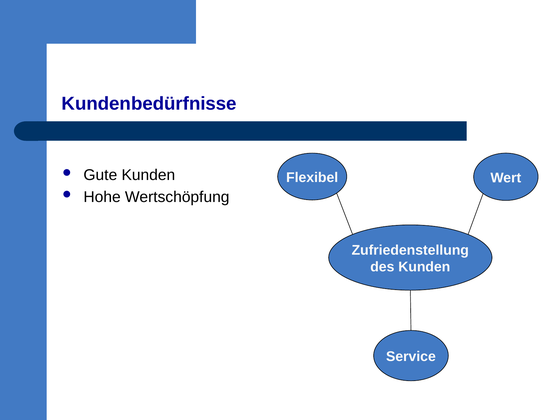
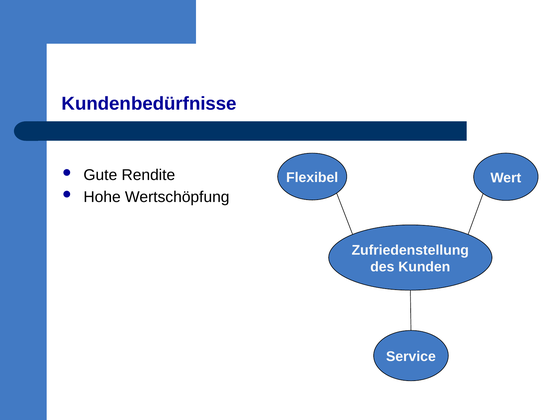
Gute Kunden: Kunden -> Rendite
